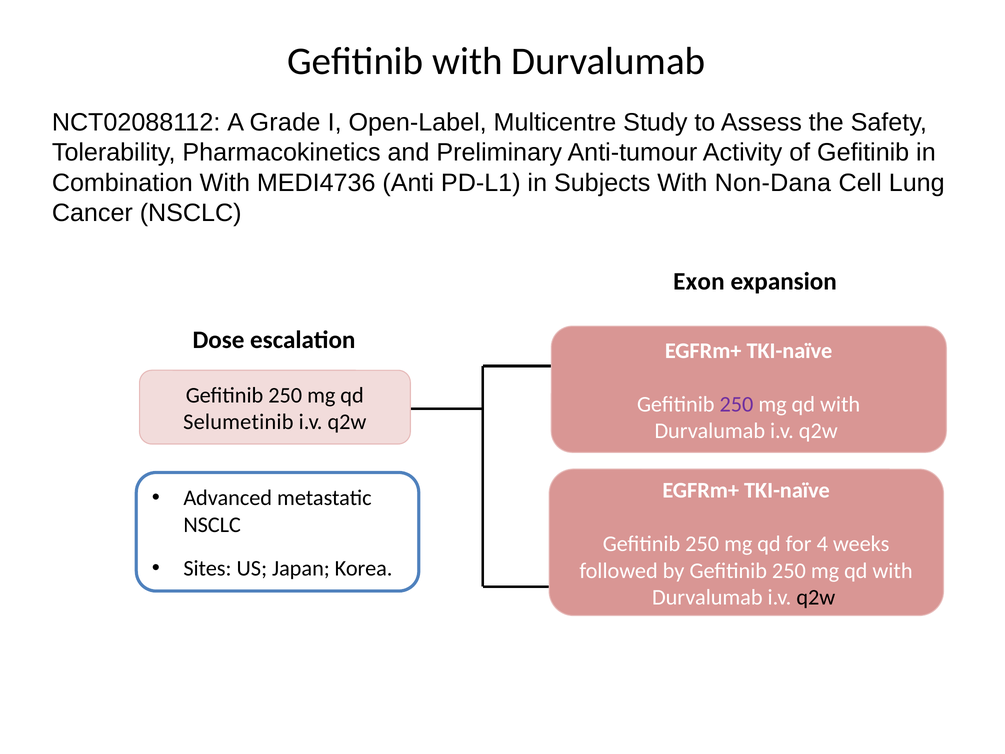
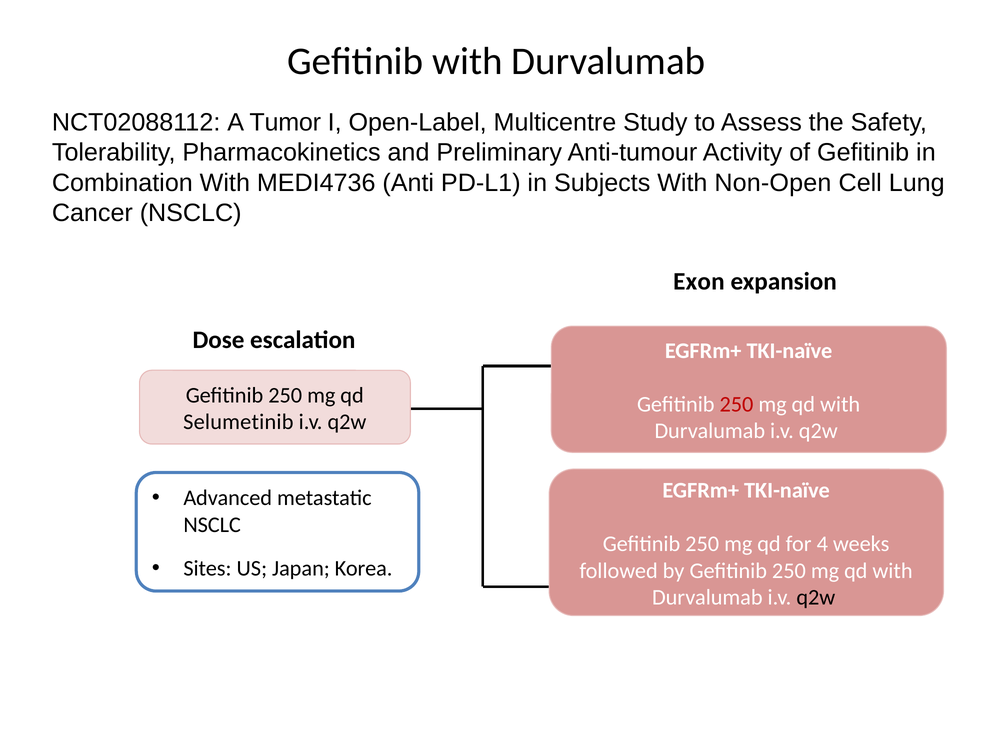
Grade: Grade -> Tumor
Non-Dana: Non-Dana -> Non-Open
250 at (736, 404) colour: purple -> red
